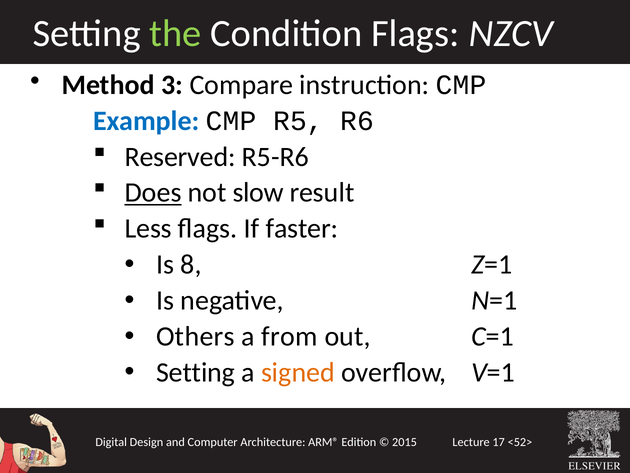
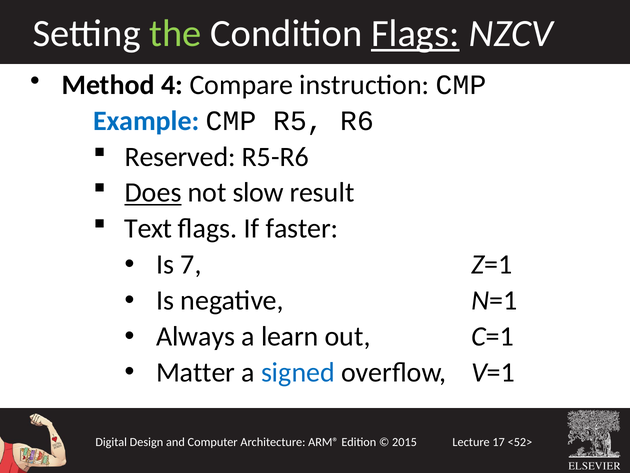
Flags at (415, 34) underline: none -> present
3: 3 -> 4
Less: Less -> Text
8: 8 -> 7
Others: Others -> Always
from: from -> learn
Setting at (196, 372): Setting -> Matter
signed colour: orange -> blue
